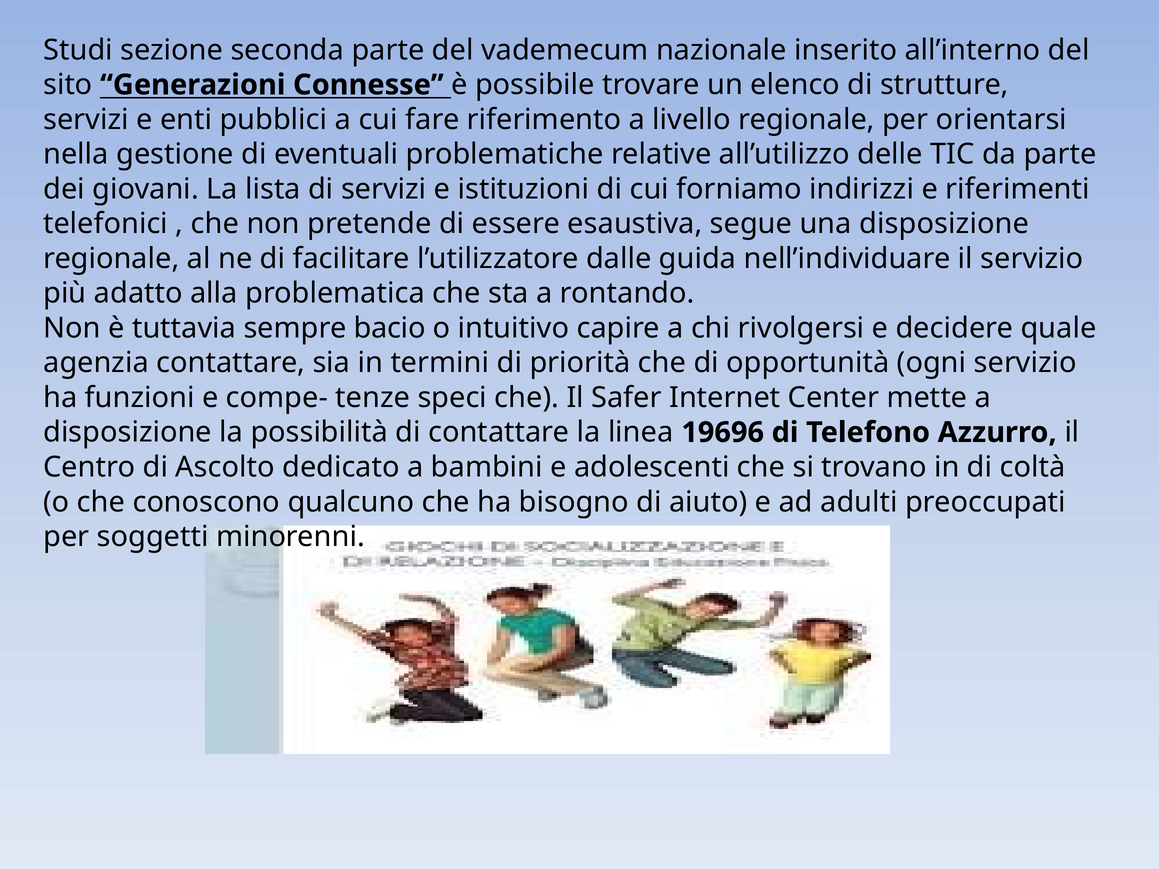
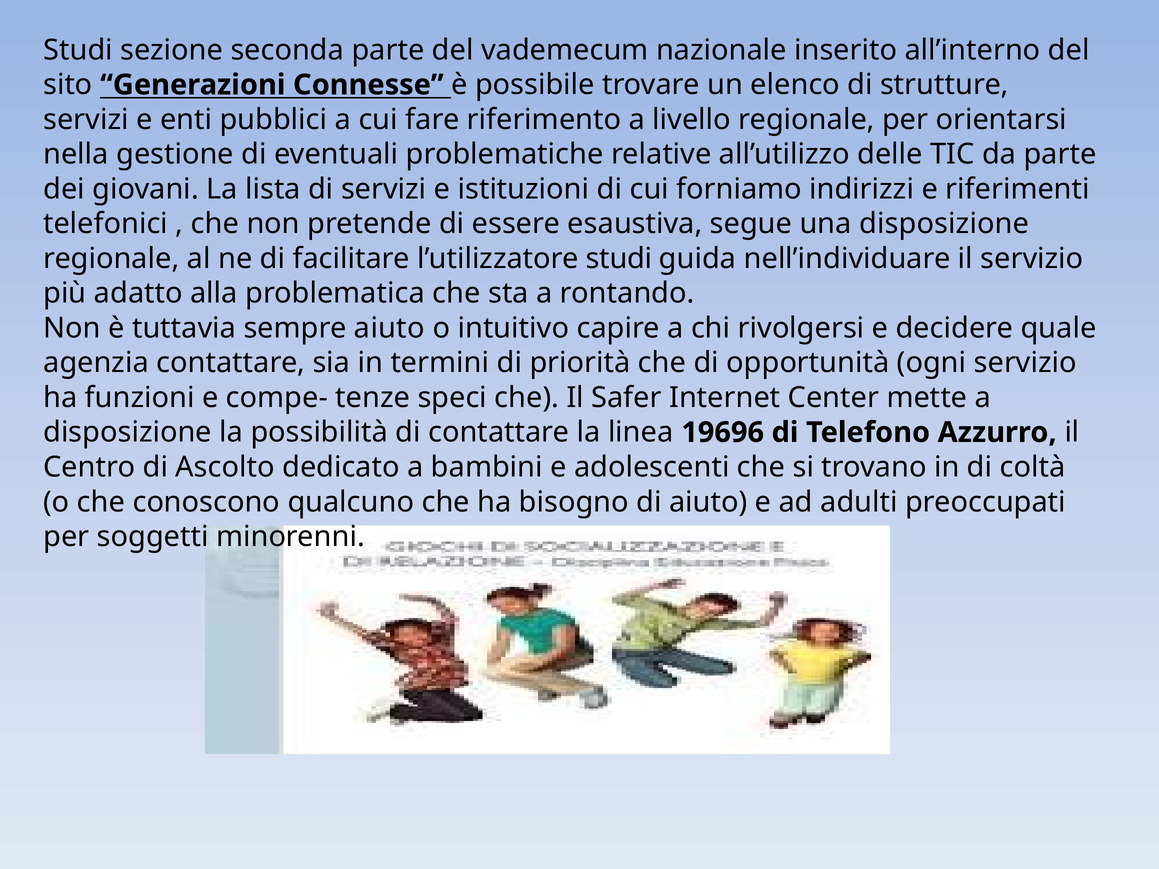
l’utilizzatore dalle: dalle -> studi
sempre bacio: bacio -> aiuto
